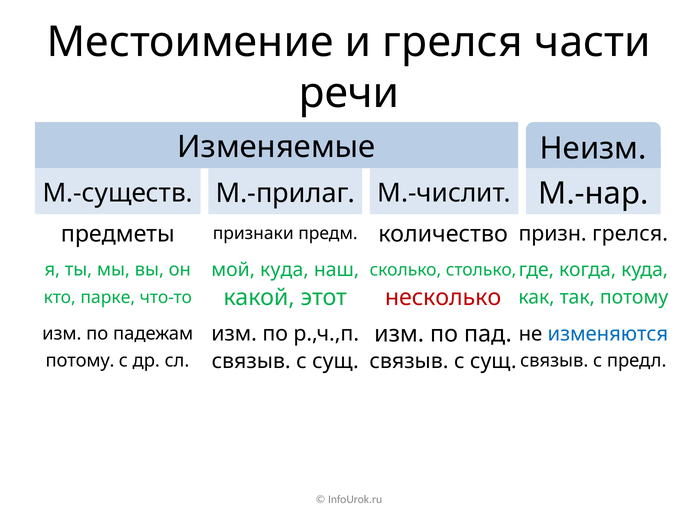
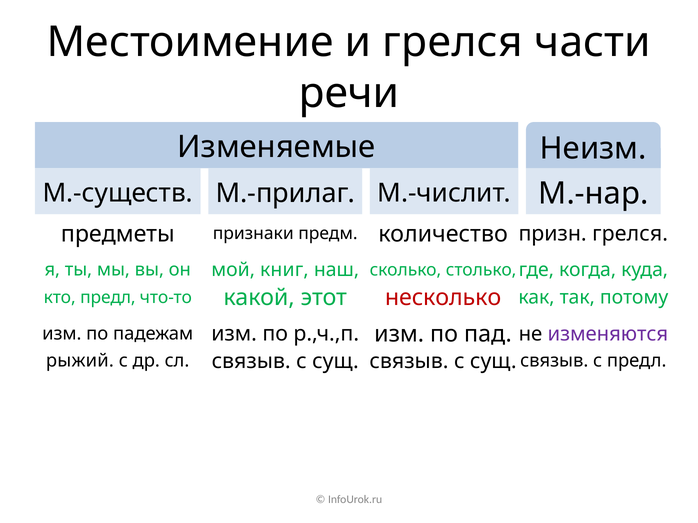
мой куда: куда -> книг
кто парке: парке -> предл
изменяются colour: blue -> purple
потому at (80, 361): потому -> рыжий
